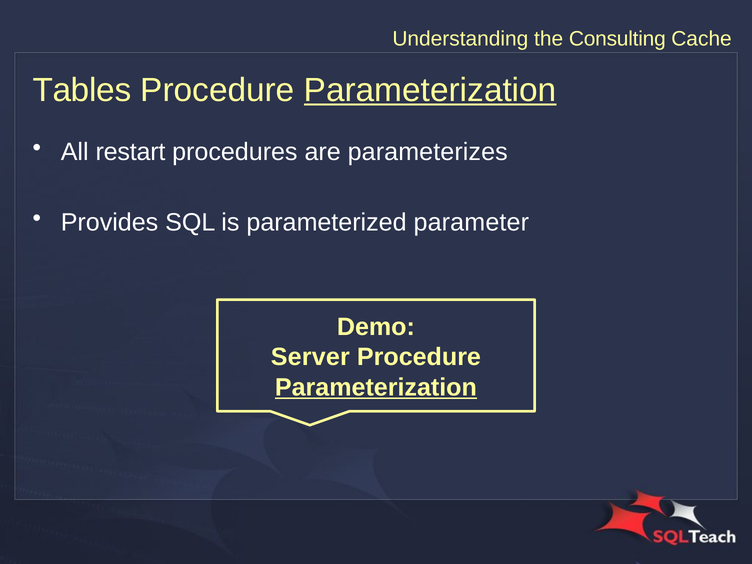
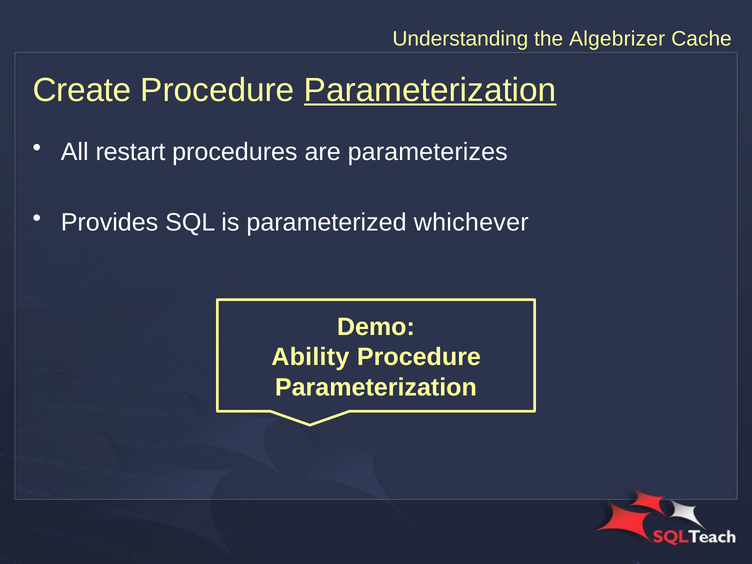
Consulting: Consulting -> Algebrizer
Tables: Tables -> Create
parameter: parameter -> whichever
Server: Server -> Ability
Parameterization at (376, 387) underline: present -> none
